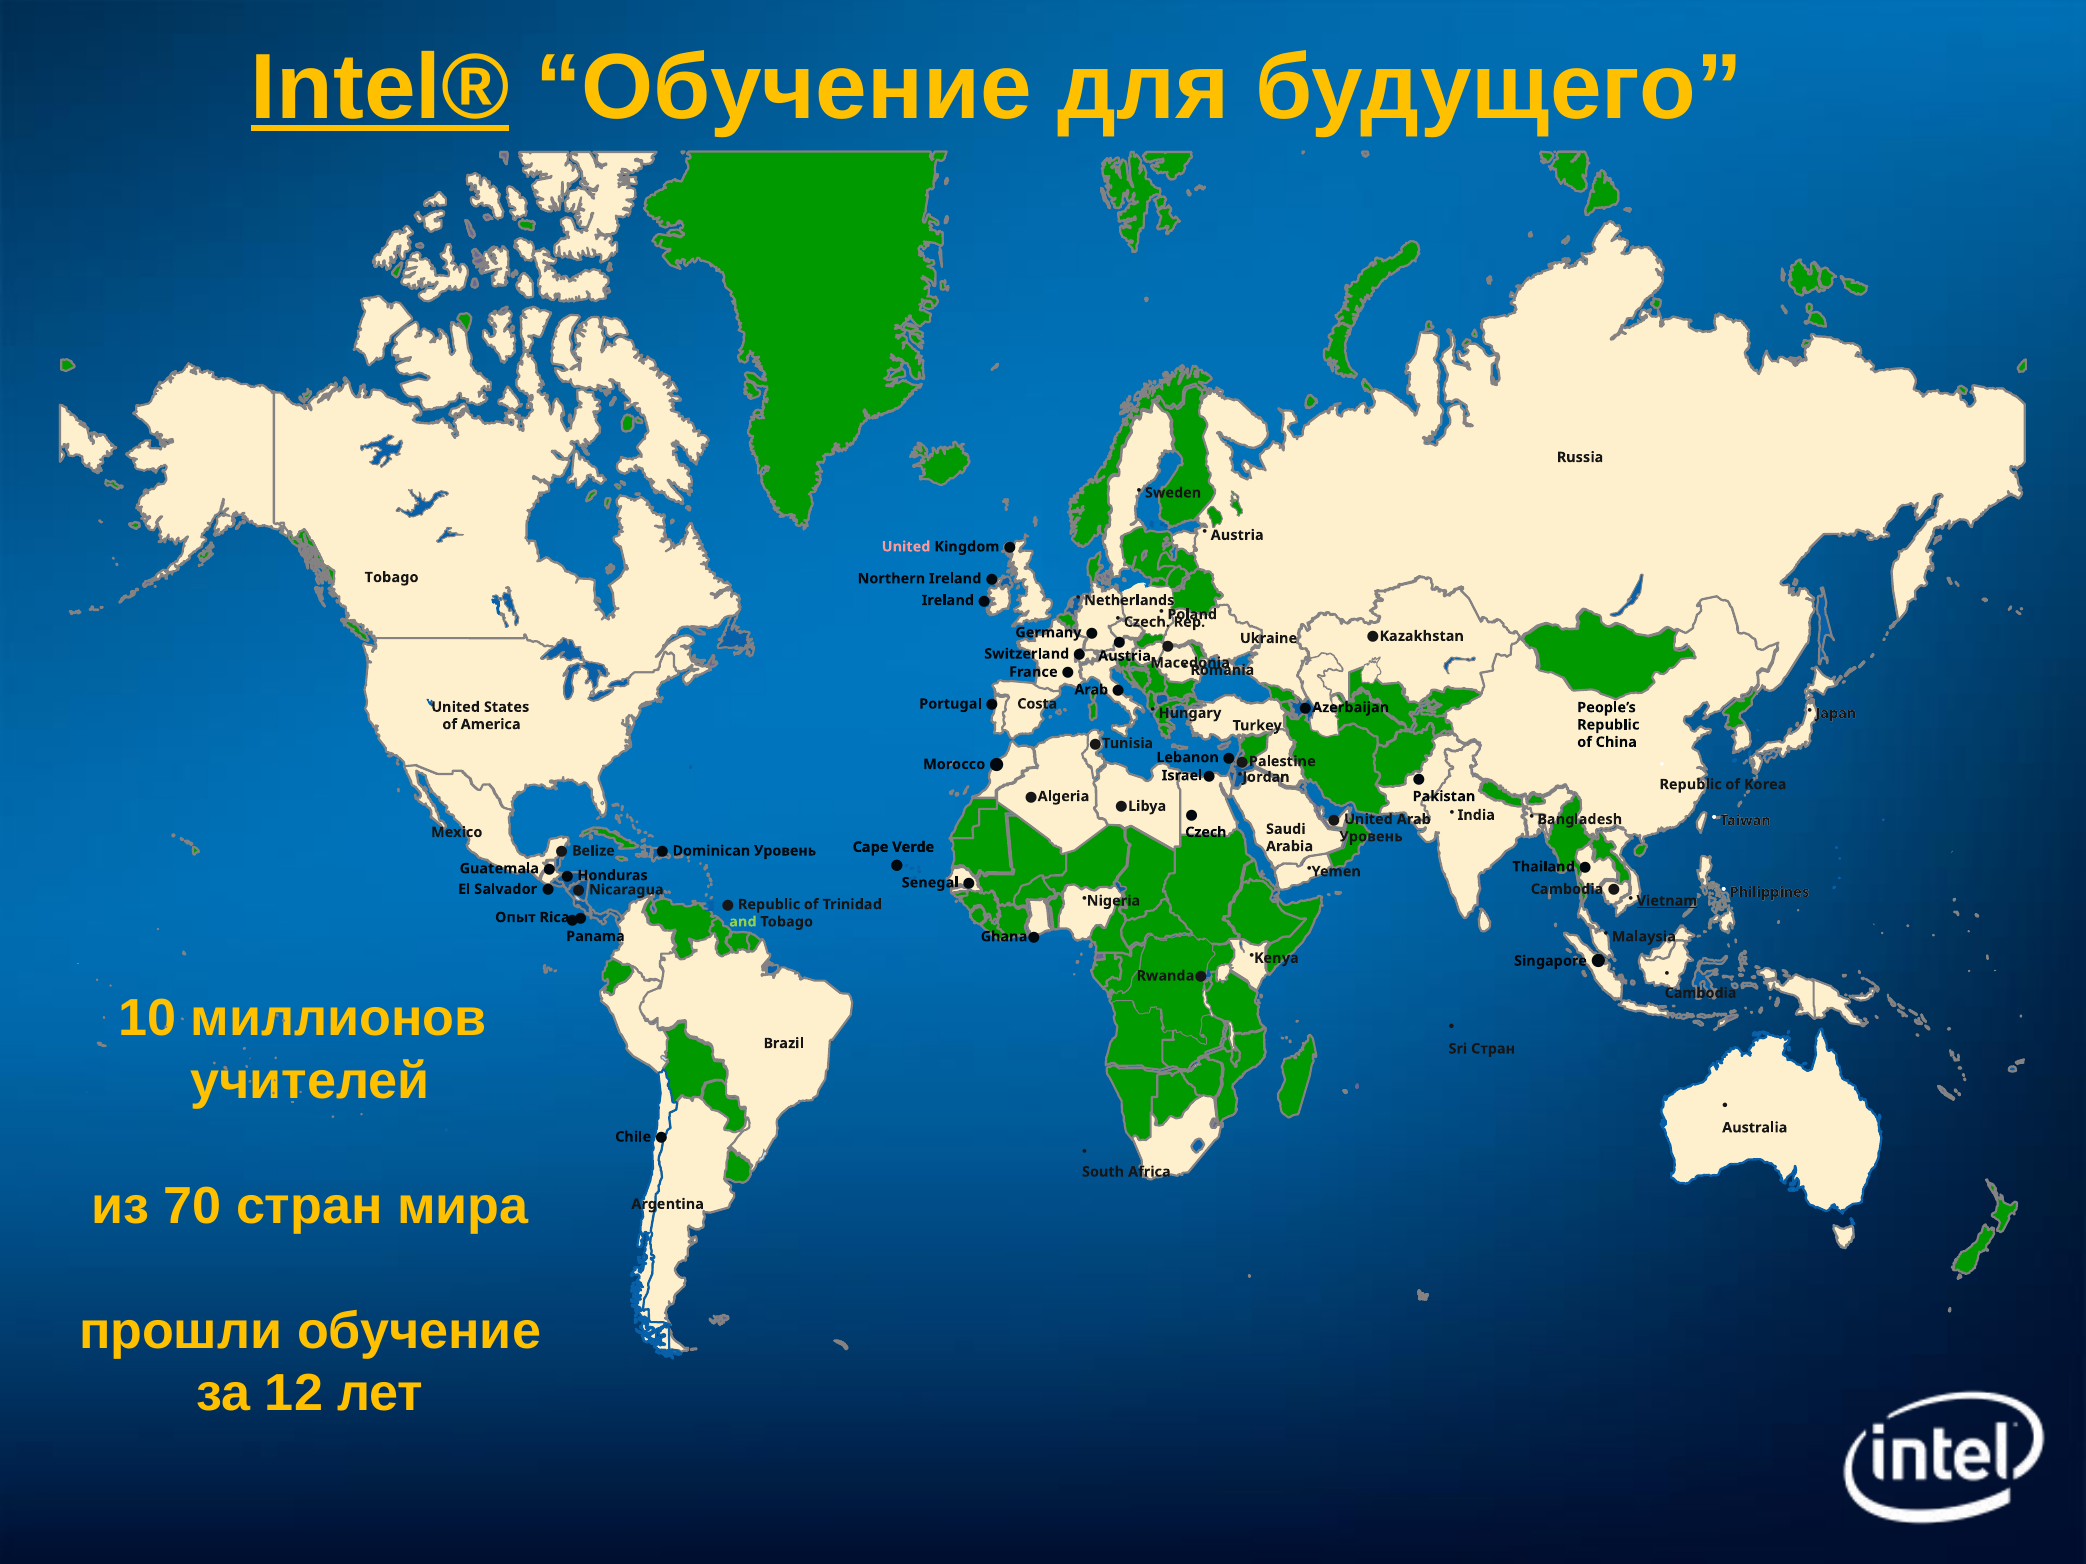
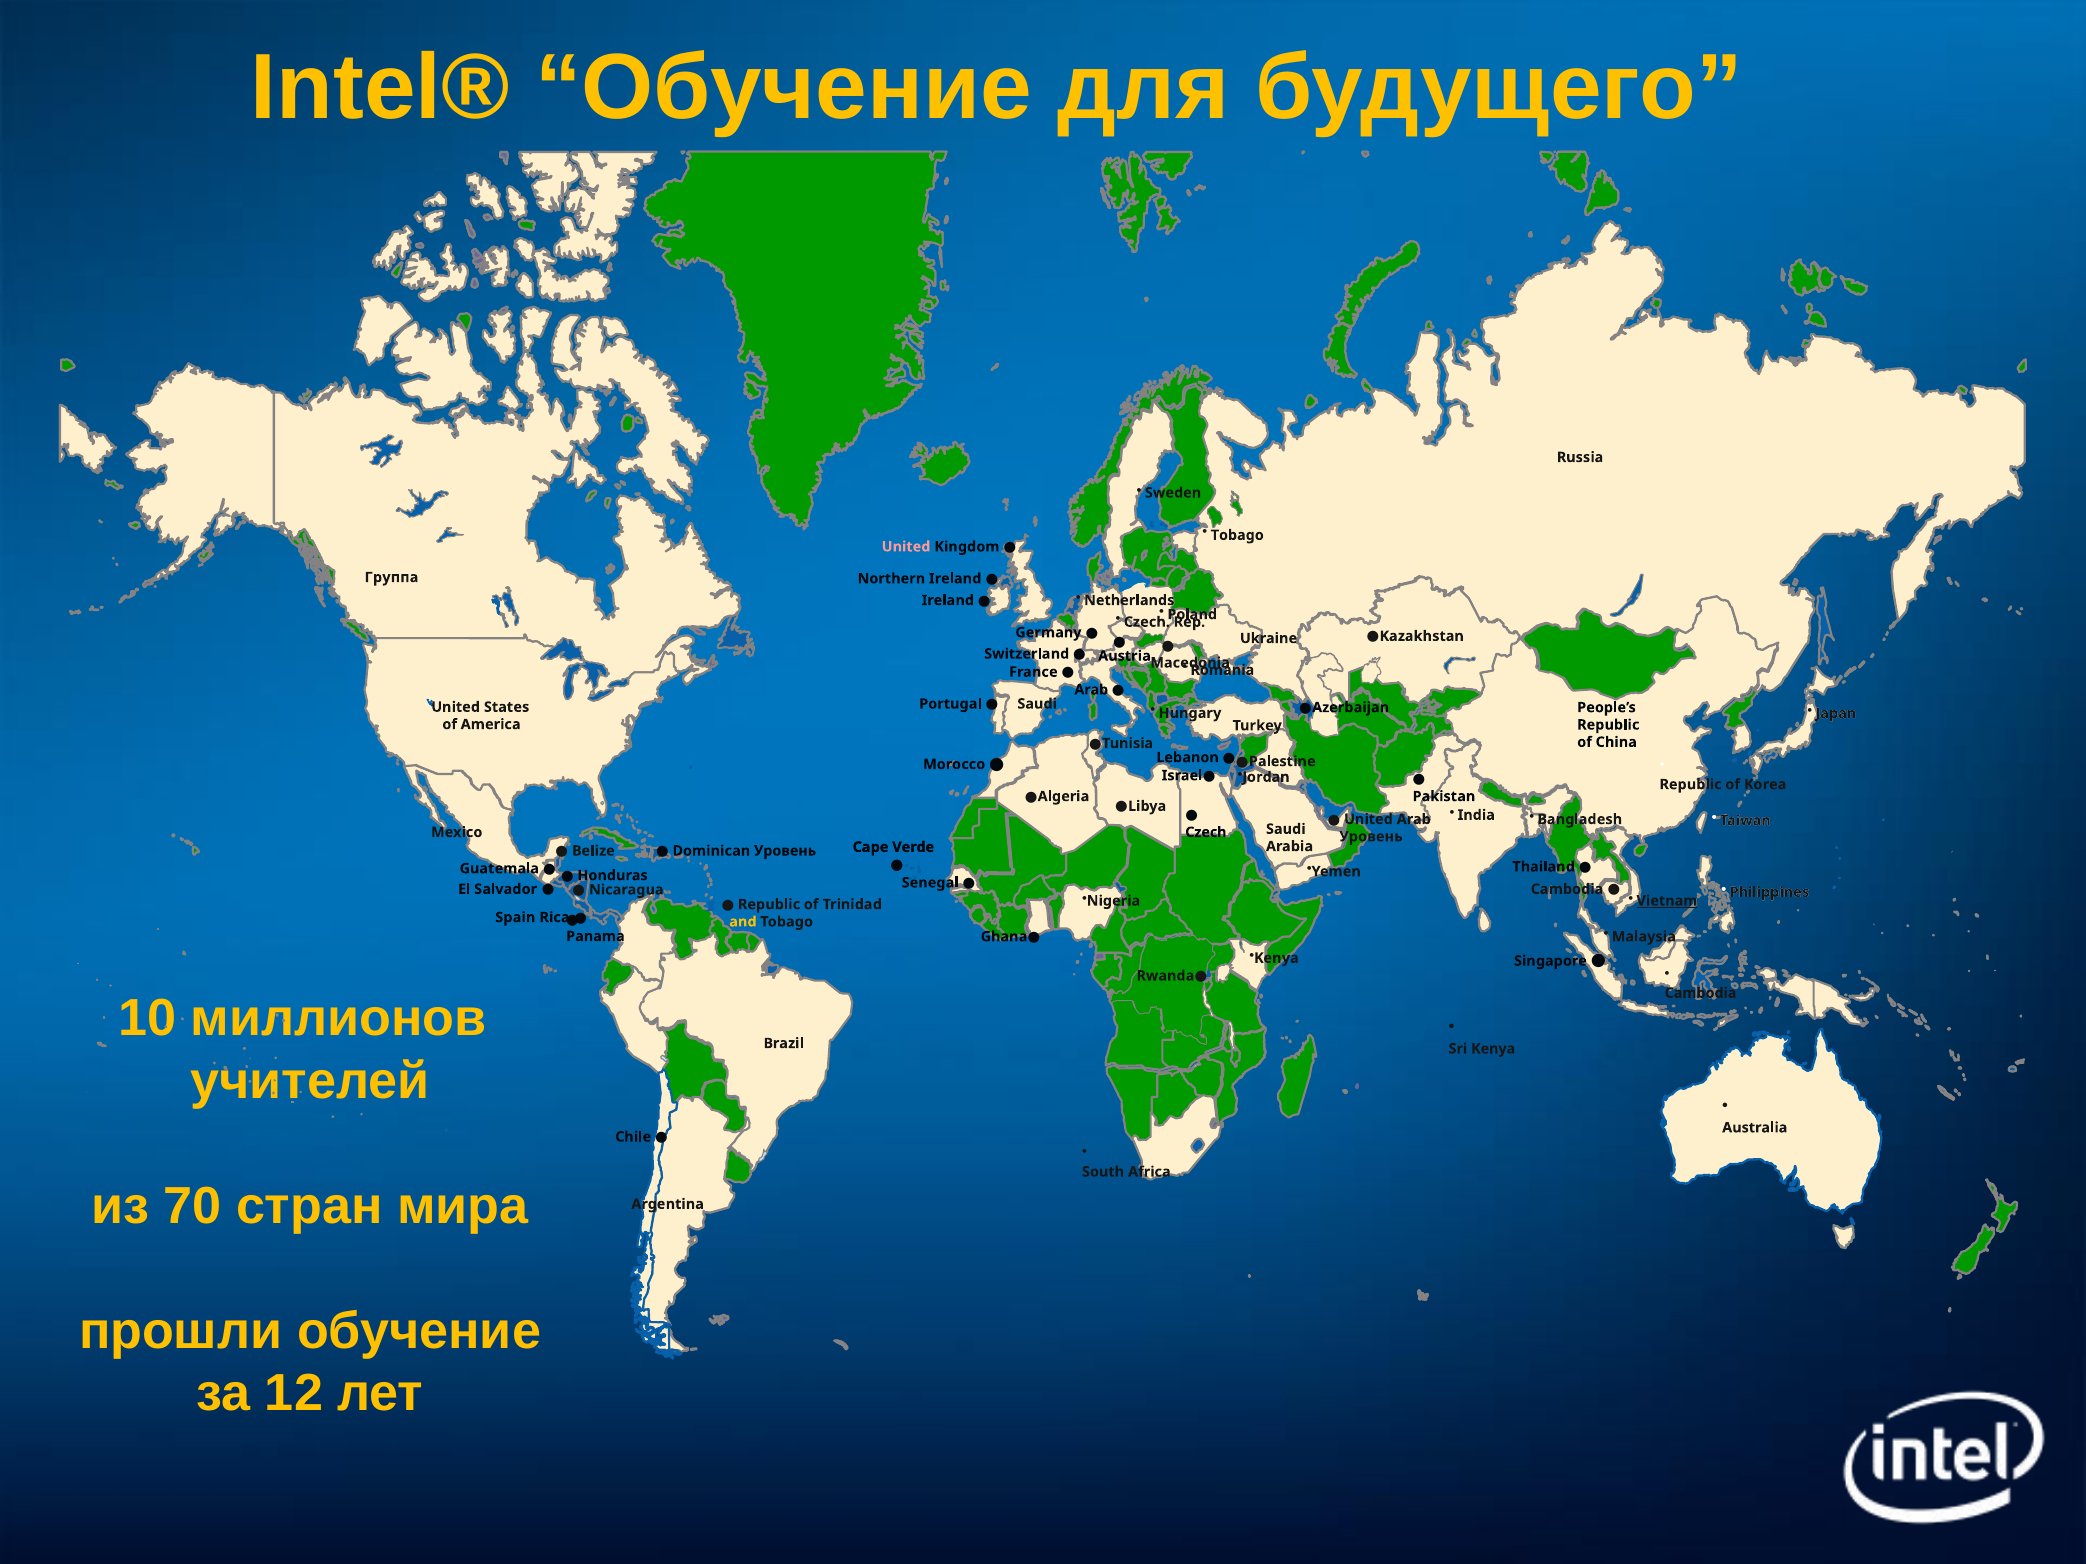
Intel® underline: present -> none
Austria at (1237, 535): Austria -> Tobago
Tobago at (392, 578): Tobago -> Группа
Costa at (1037, 704): Costa -> Saudi
Опыт: Опыт -> Spain
and colour: light green -> yellow
Sri Стран: Стран -> Kenya
